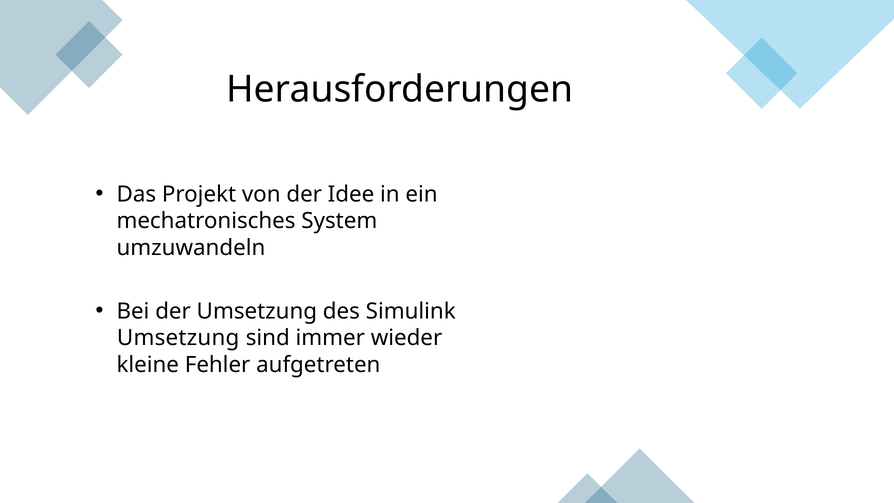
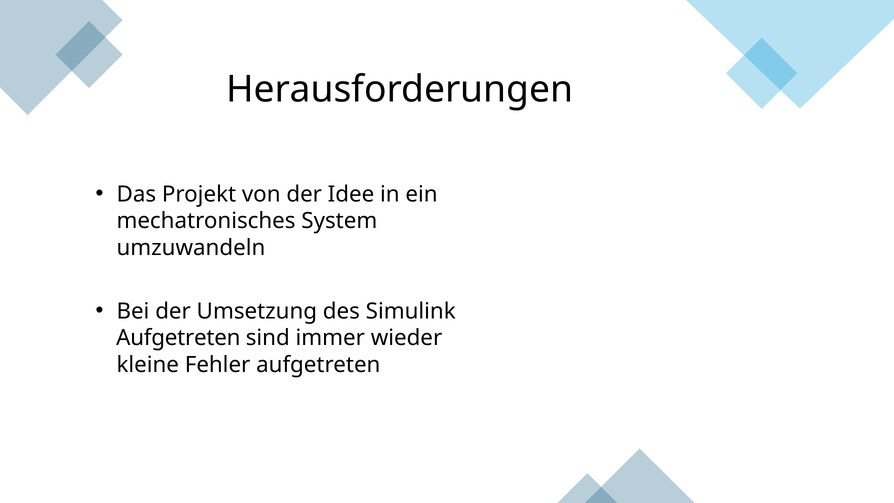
Umsetzung at (178, 338): Umsetzung -> Aufgetreten
